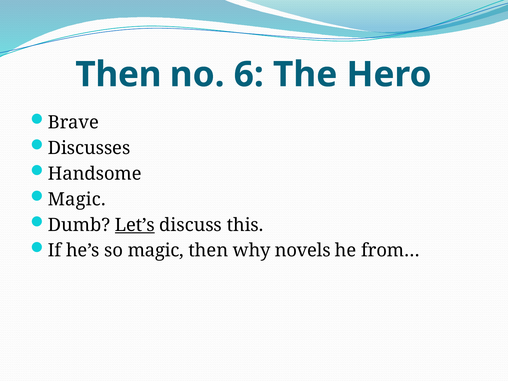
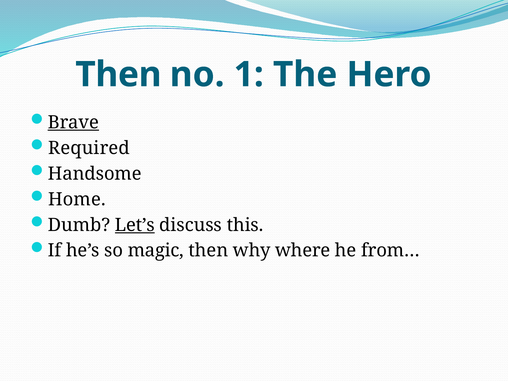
6: 6 -> 1
Brave underline: none -> present
Discusses: Discusses -> Required
Magic at (77, 199): Magic -> Home
novels: novels -> where
